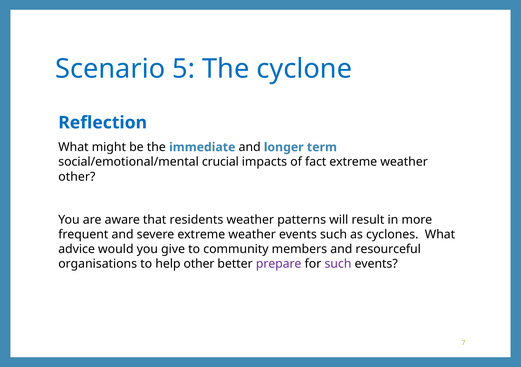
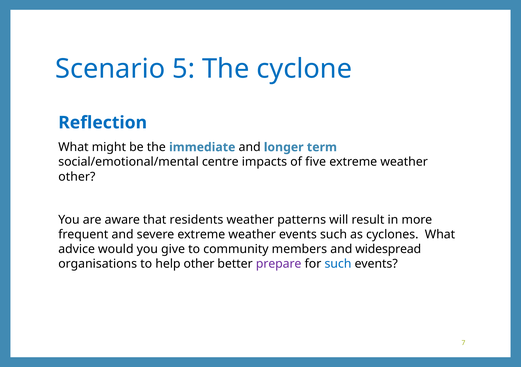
crucial: crucial -> centre
fact: fact -> five
resourceful: resourceful -> widespread
such at (338, 264) colour: purple -> blue
